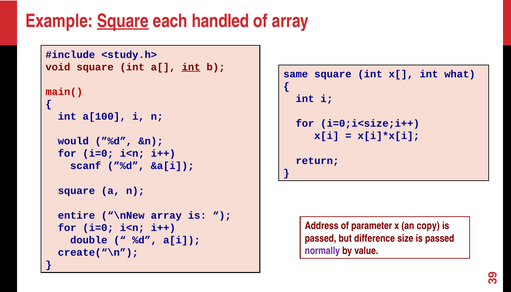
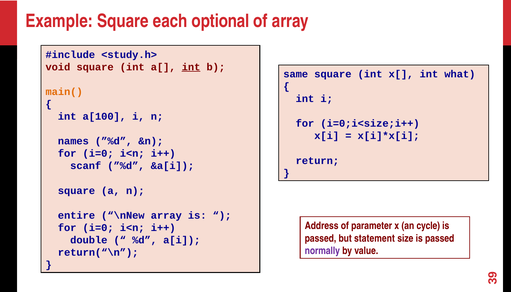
Square at (123, 21) underline: present -> none
handled: handled -> optional
main( colour: red -> orange
would: would -> names
copy: copy -> cycle
difference: difference -> statement
create(“\n: create(“\n -> return(“\n
